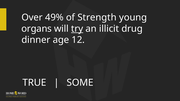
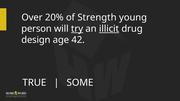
49%: 49% -> 20%
organs: organs -> person
illicit underline: none -> present
dinner: dinner -> design
12: 12 -> 42
